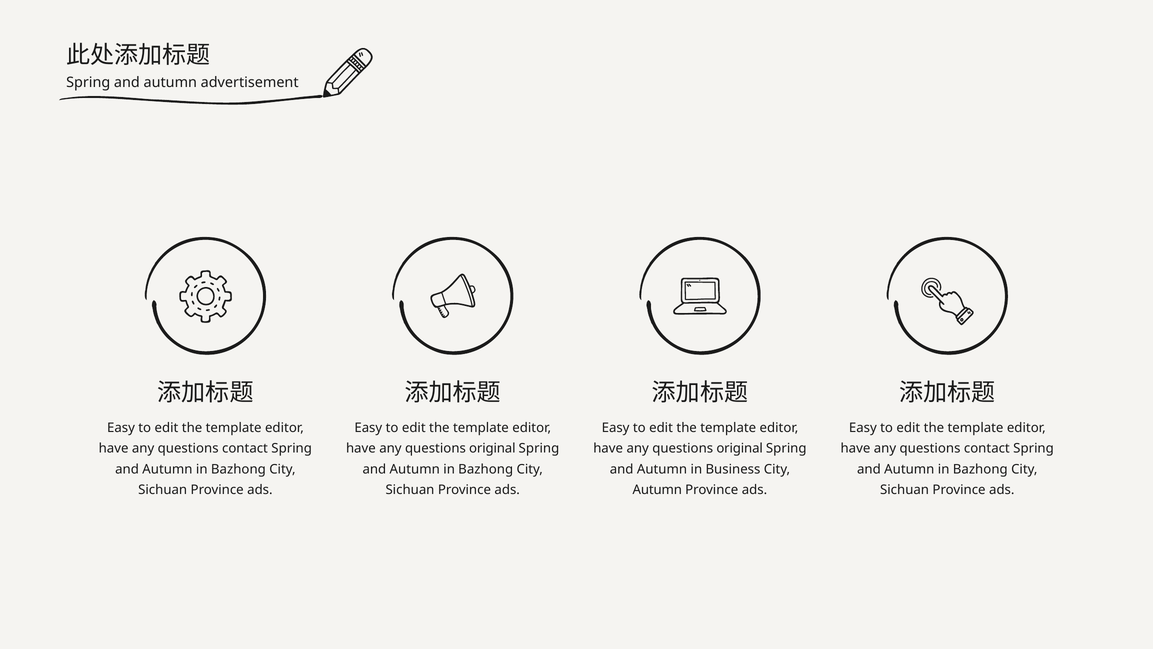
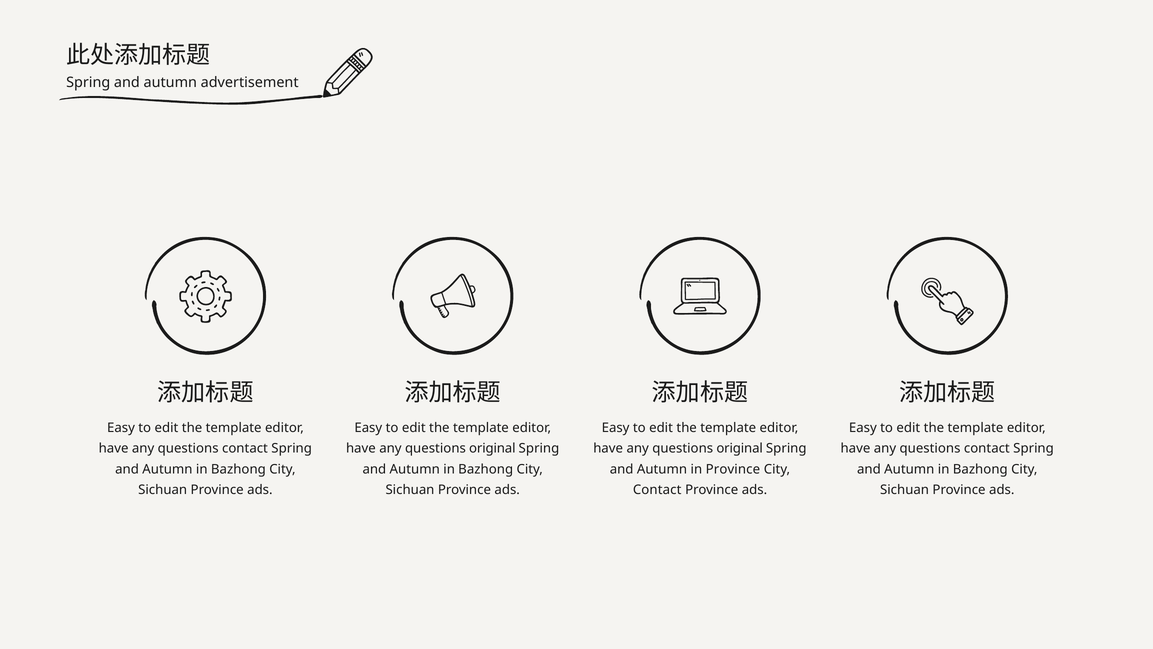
in Business: Business -> Province
Autumn at (657, 489): Autumn -> Contact
